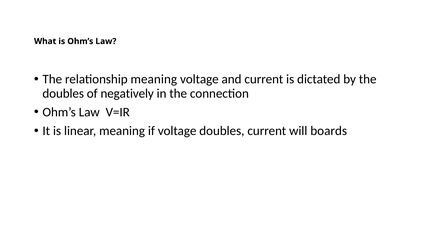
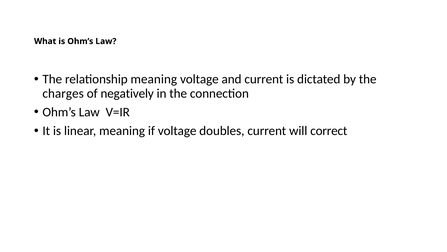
doubles at (63, 93): doubles -> charges
boards: boards -> correct
